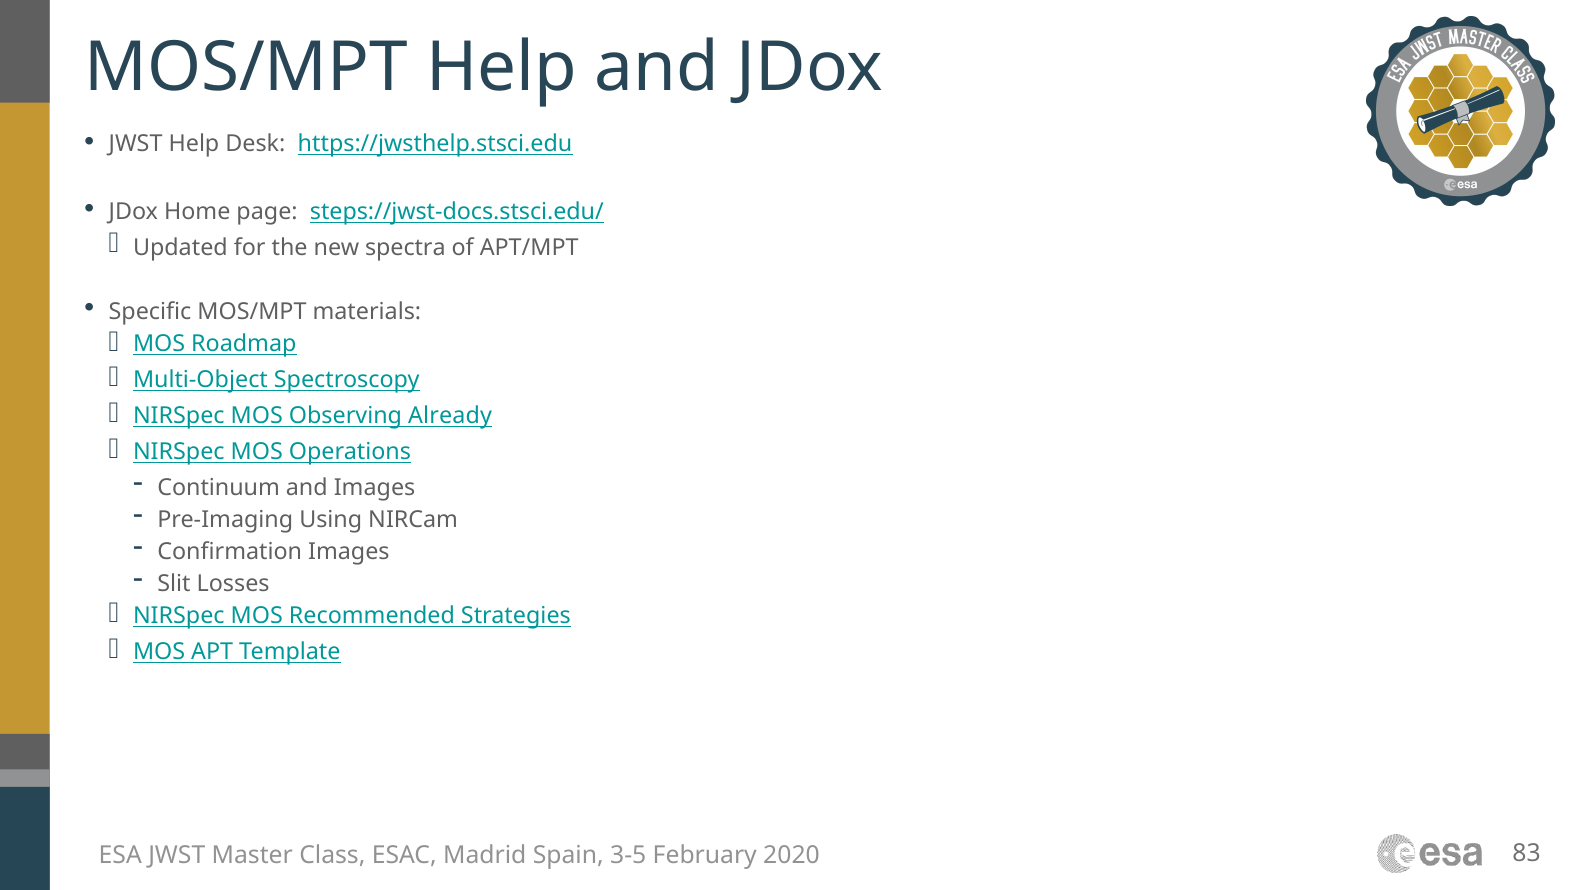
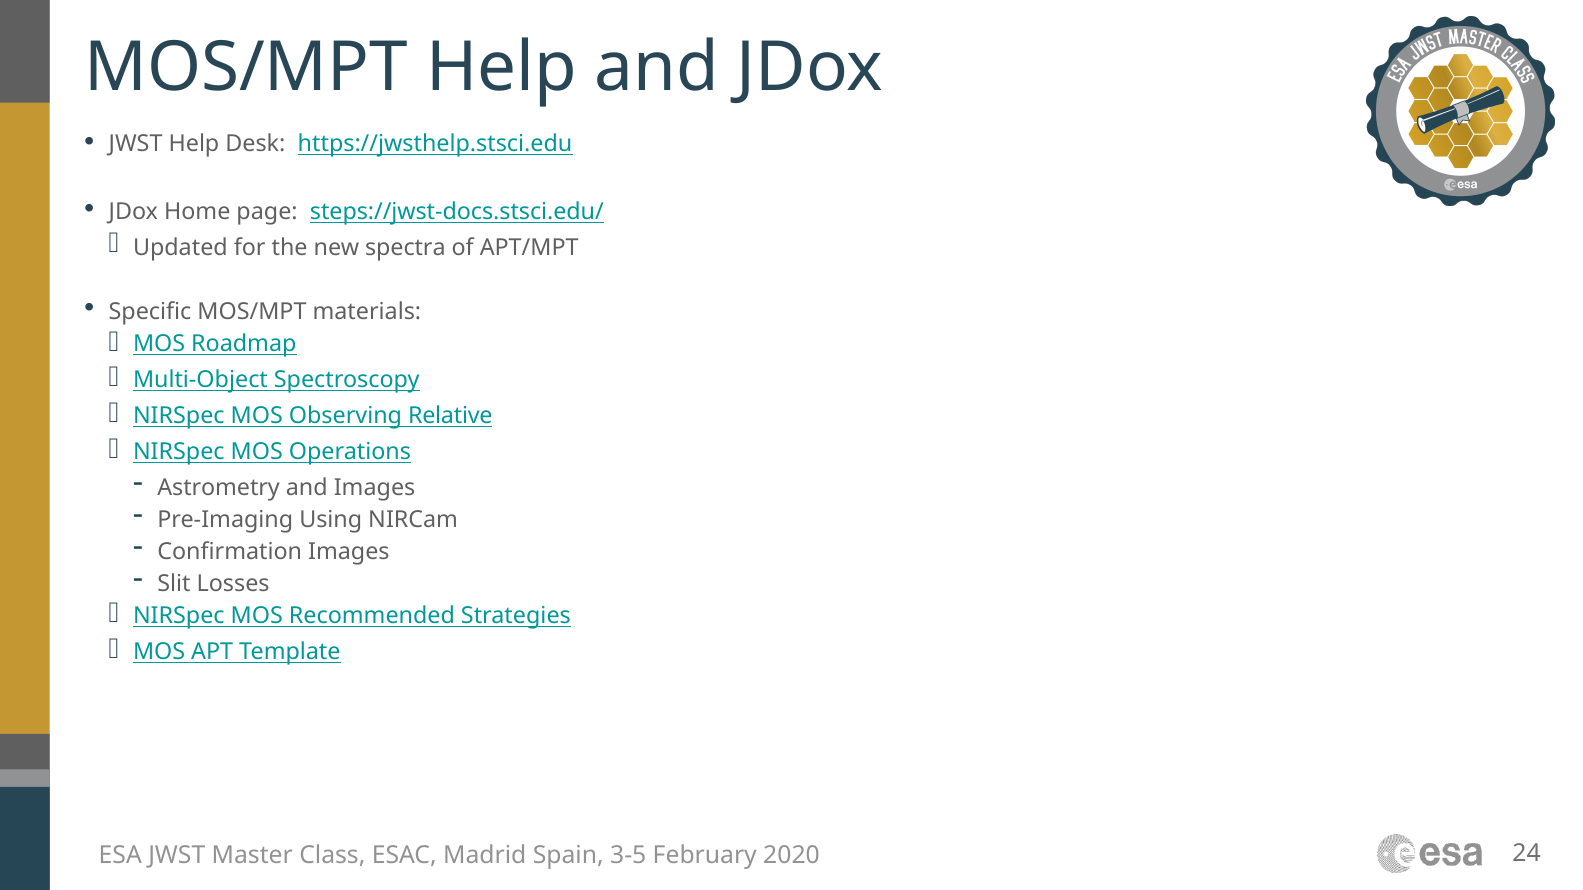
Already: Already -> Relative
Continuum: Continuum -> Astrometry
83: 83 -> 24
